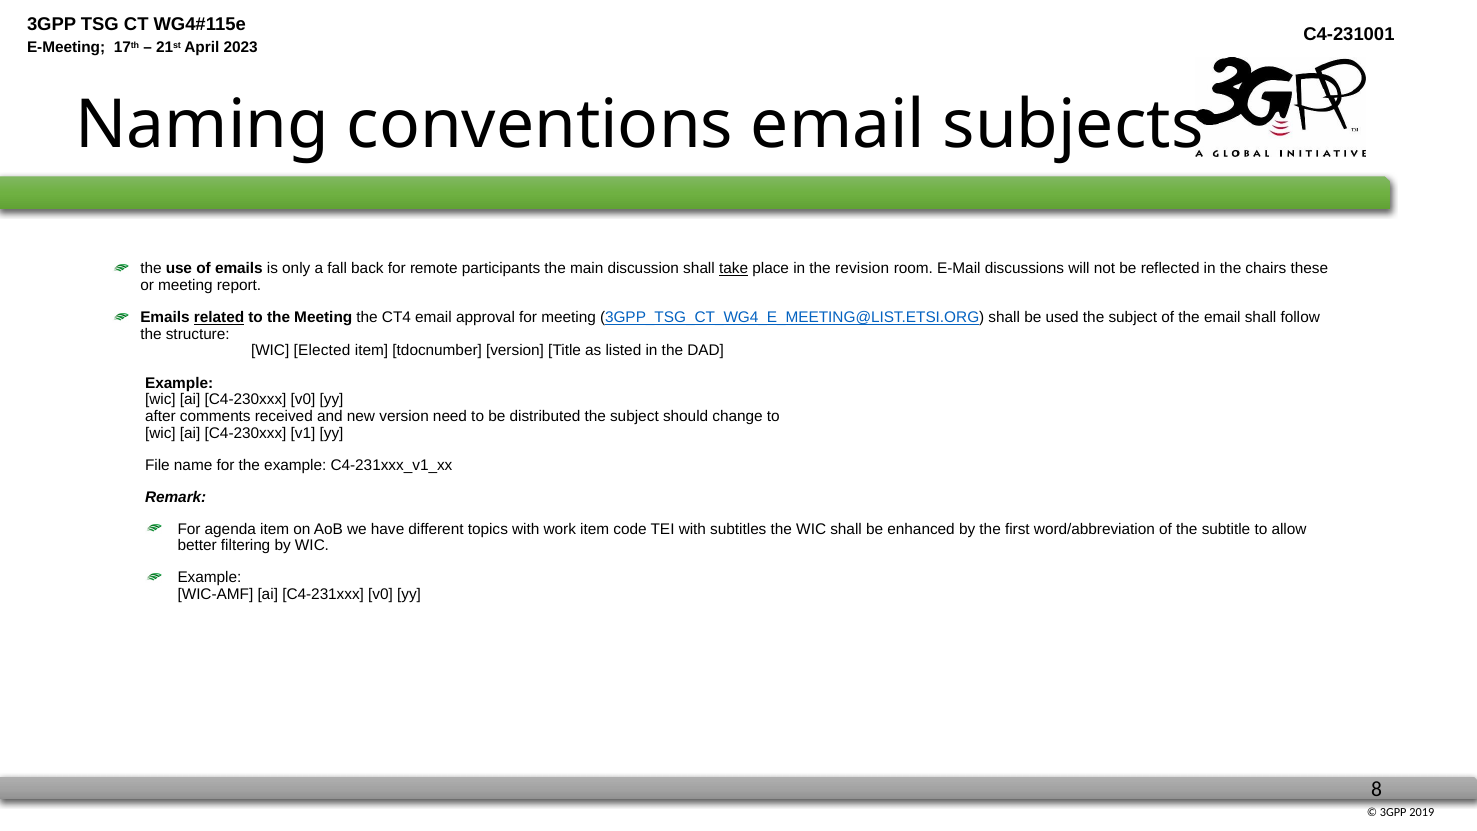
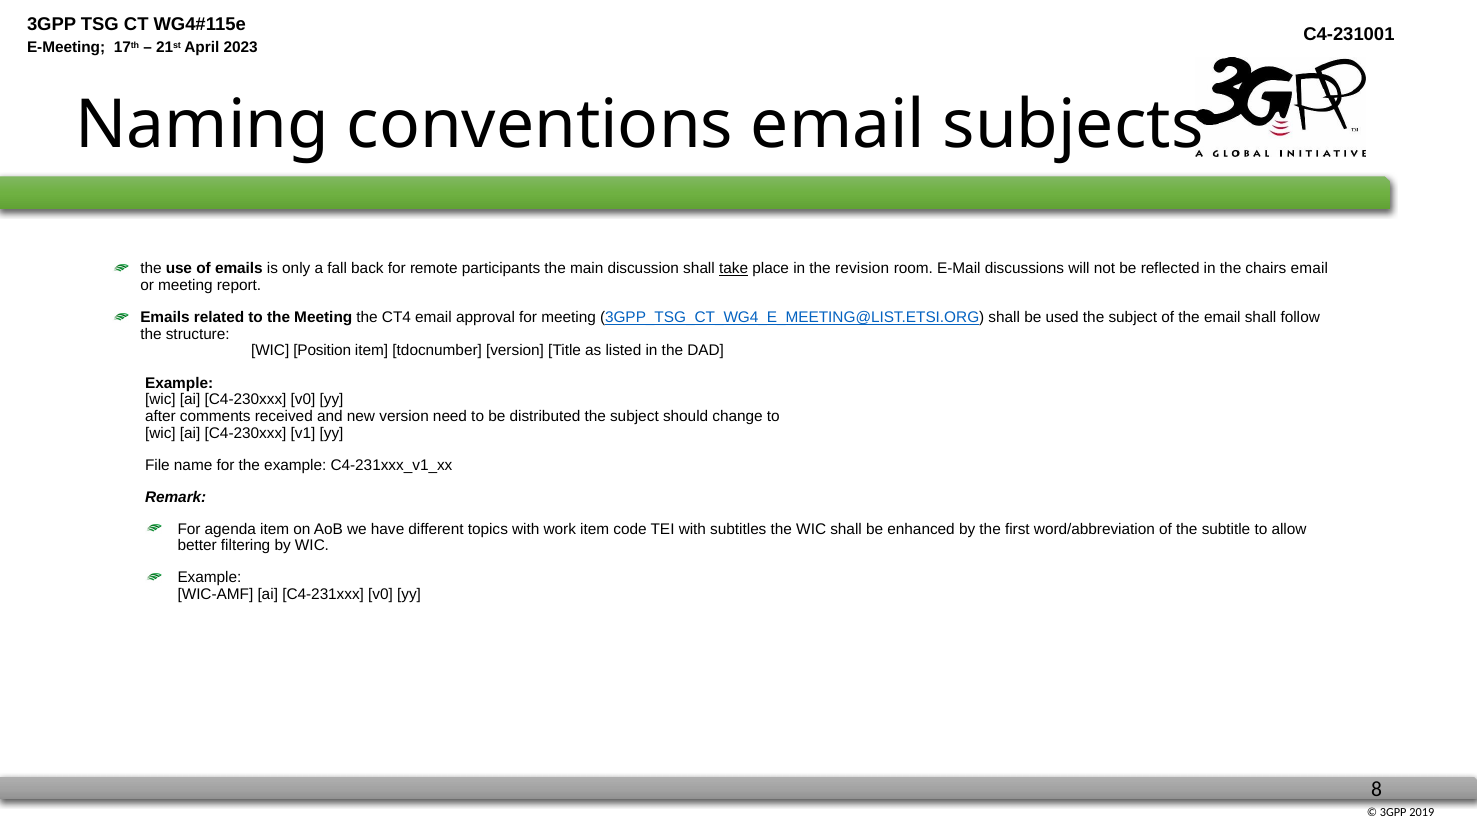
chairs these: these -> email
related underline: present -> none
Elected: Elected -> Position
